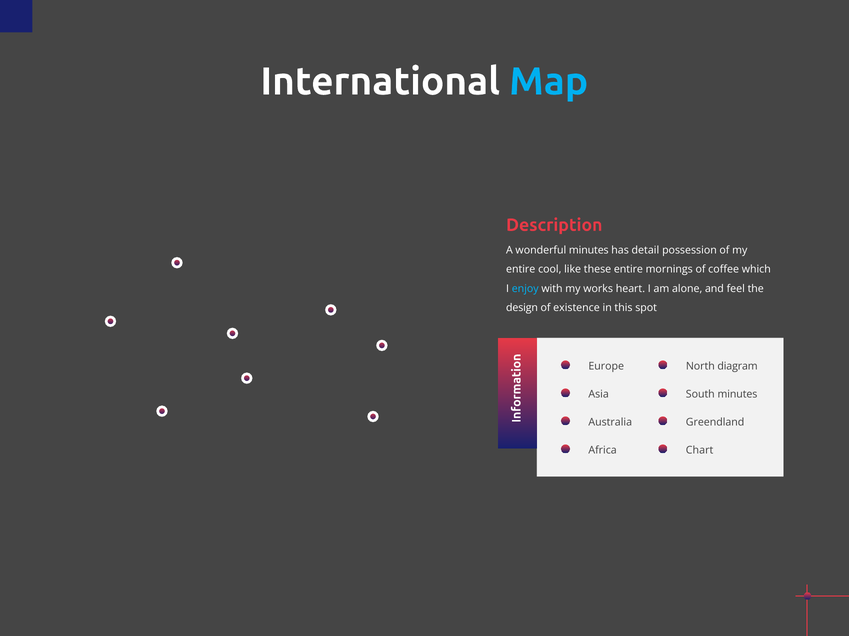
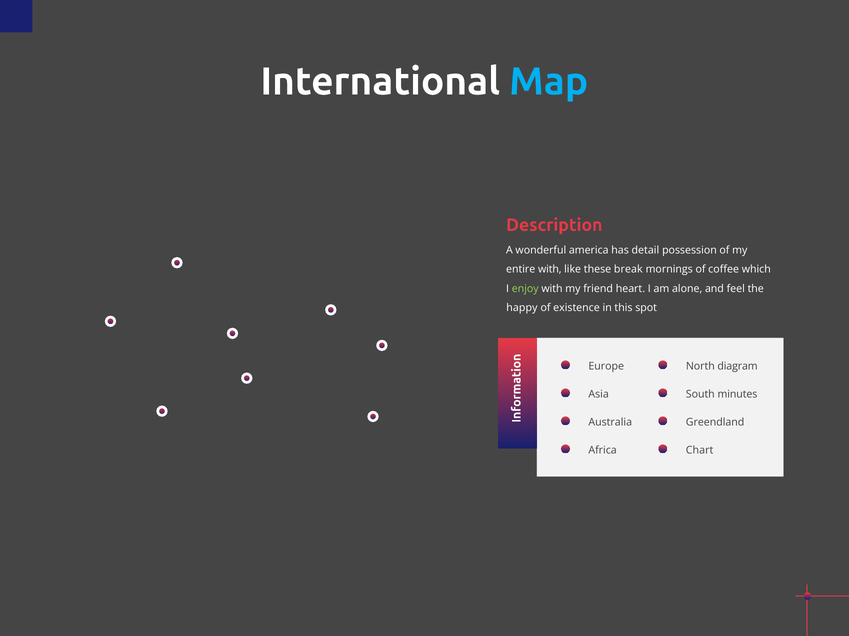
wonderful minutes: minutes -> america
entire cool: cool -> with
these entire: entire -> break
enjoy colour: light blue -> light green
works: works -> friend
design: design -> happy
